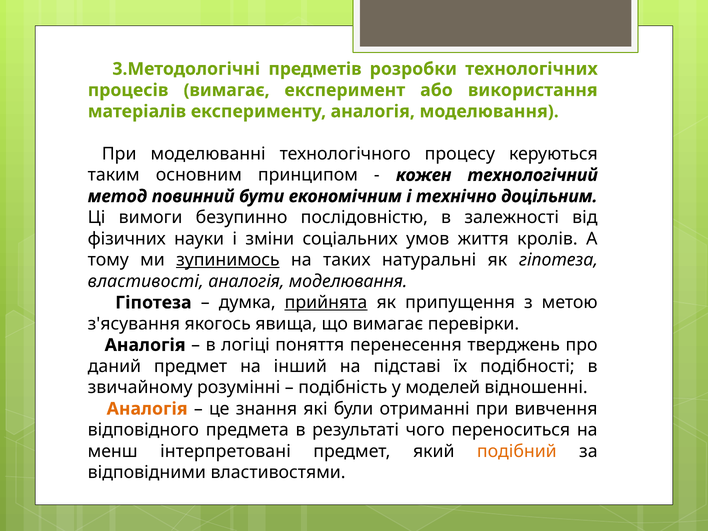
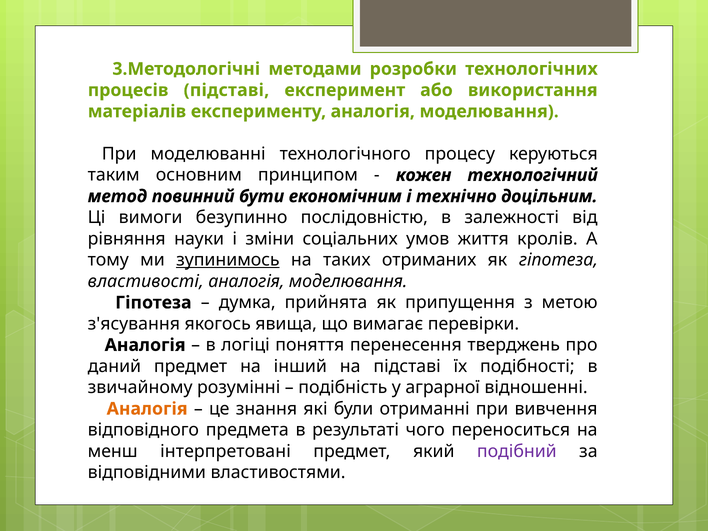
предметів: предметів -> методами
процесів вимагає: вимагає -> підставі
фізичних: фізичних -> рівняння
натуральні: натуральні -> отриманих
прийнята underline: present -> none
моделей: моделей -> аграрної
подібний colour: orange -> purple
